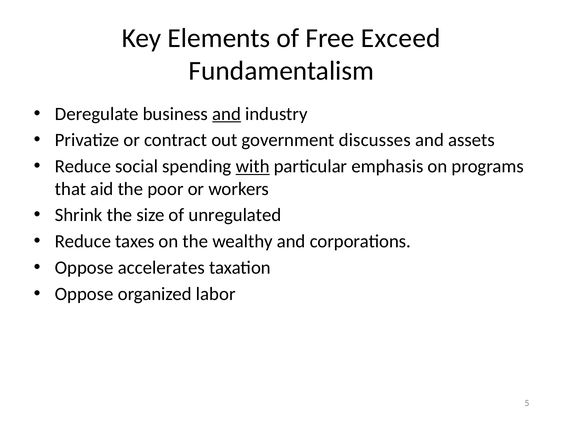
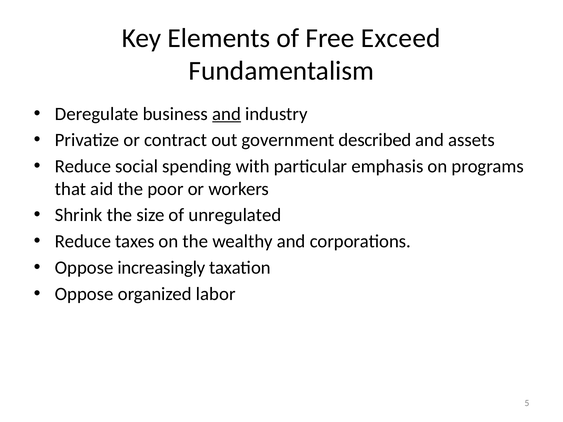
discusses: discusses -> described
with underline: present -> none
accelerates: accelerates -> increasingly
